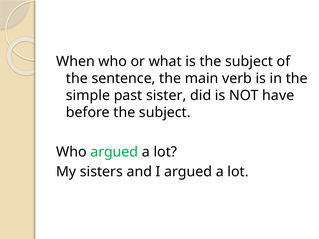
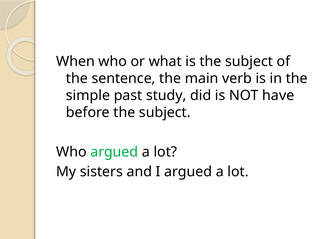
sister: sister -> study
